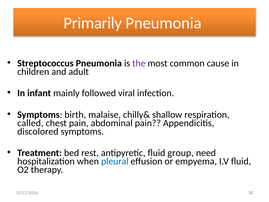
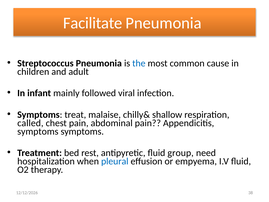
Primarily: Primarily -> Facilitate
the colour: purple -> blue
birth: birth -> treat
discolored at (38, 131): discolored -> symptoms
